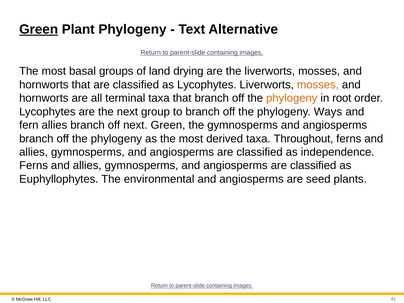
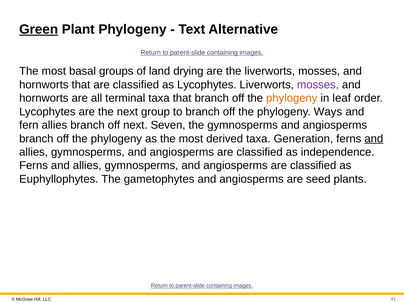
mosses at (318, 85) colour: orange -> purple
root: root -> leaf
next Green: Green -> Seven
Throughout: Throughout -> Generation
and at (374, 139) underline: none -> present
environmental: environmental -> gametophytes
